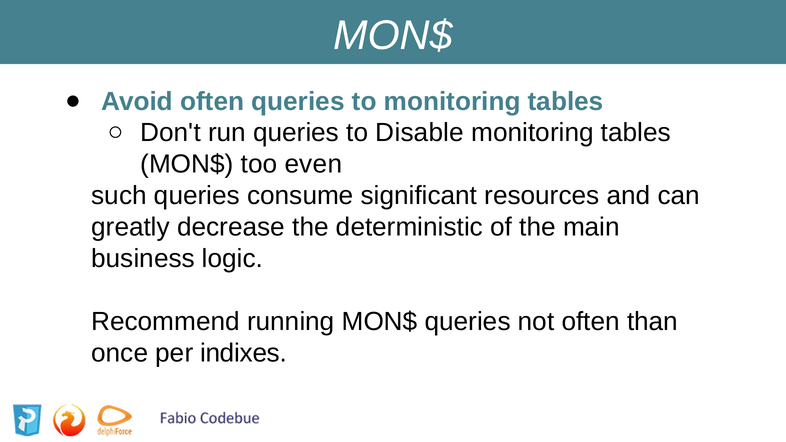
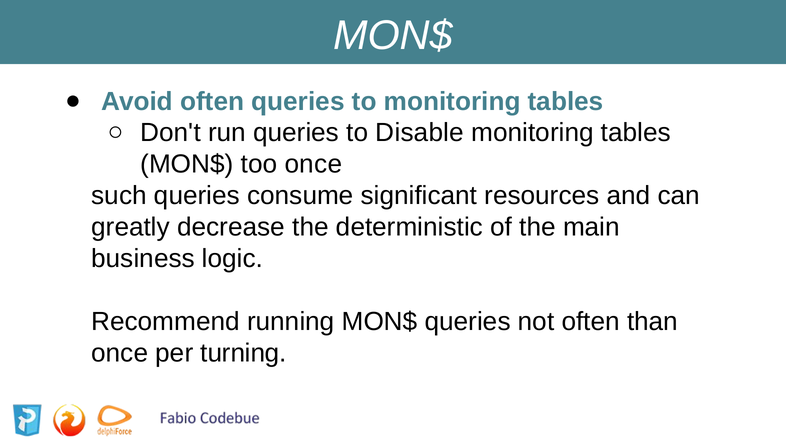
too even: even -> once
indixes: indixes -> turning
